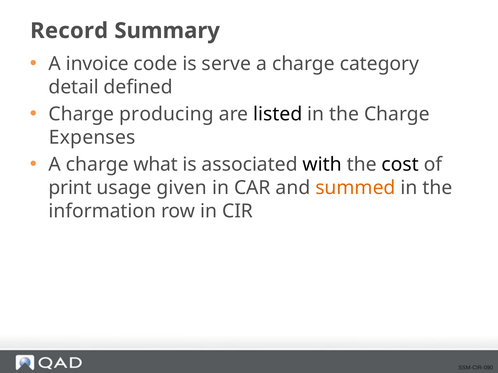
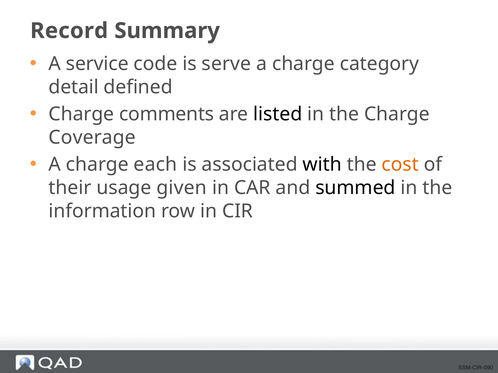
invoice: invoice -> service
producing: producing -> comments
Expenses: Expenses -> Coverage
what: what -> each
cost colour: black -> orange
print: print -> their
summed colour: orange -> black
